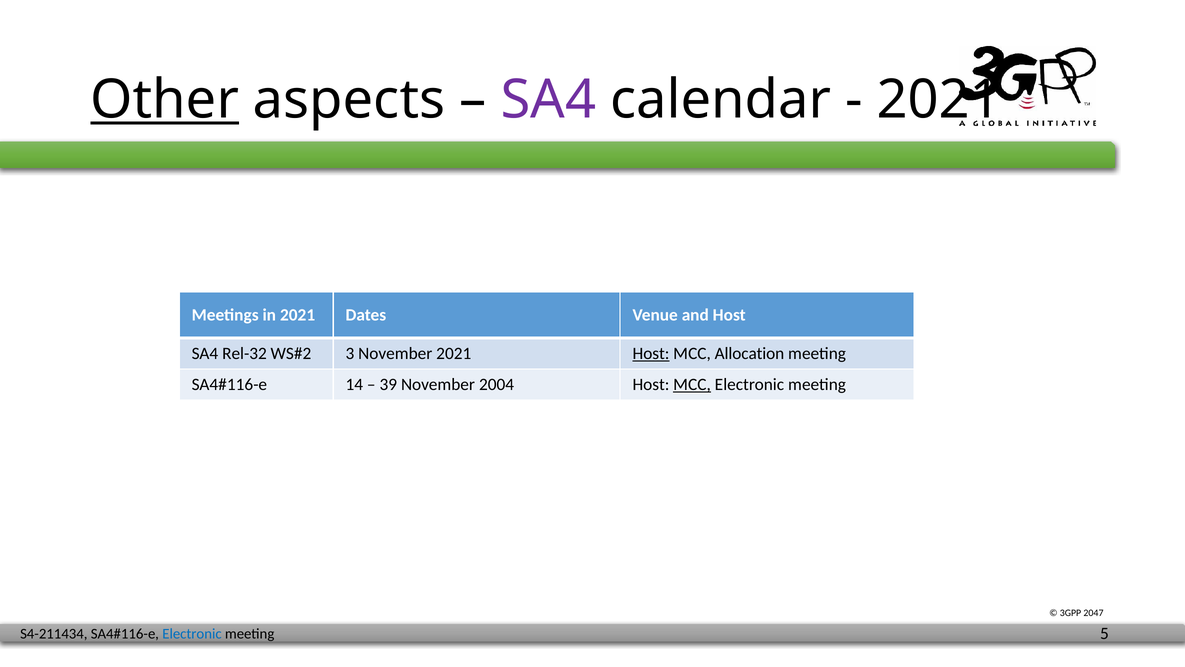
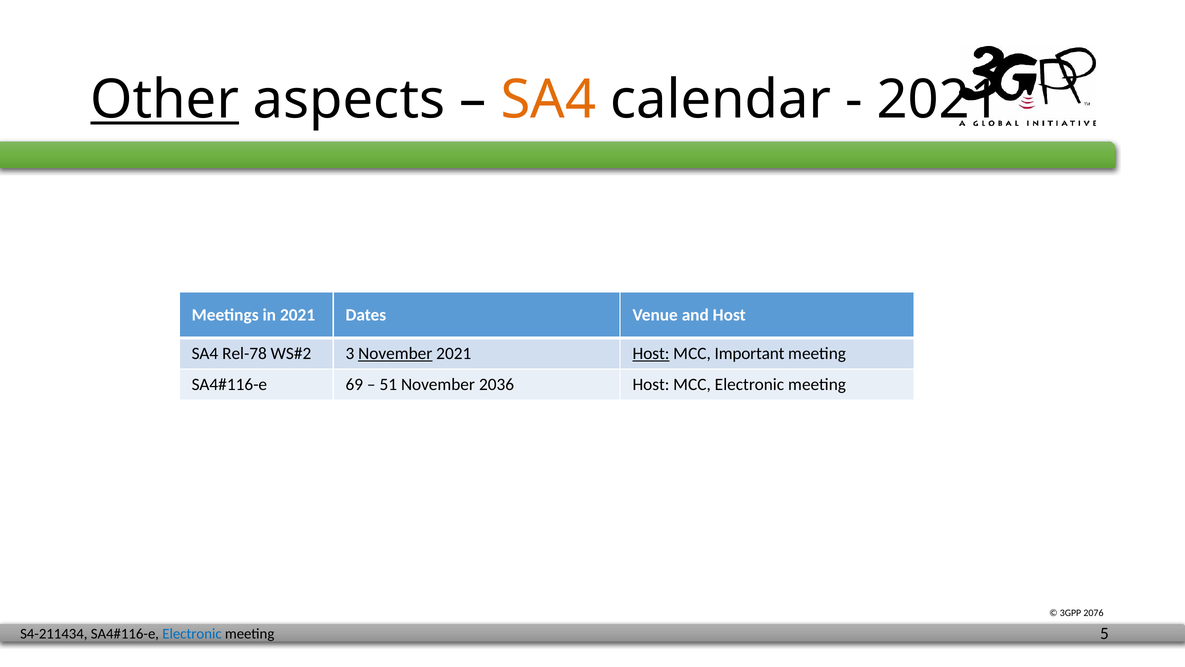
SA4 at (548, 100) colour: purple -> orange
Rel-32: Rel-32 -> Rel-78
November at (395, 353) underline: none -> present
Allocation: Allocation -> Important
14: 14 -> 69
39: 39 -> 51
2004: 2004 -> 2036
MCC at (692, 384) underline: present -> none
2047: 2047 -> 2076
